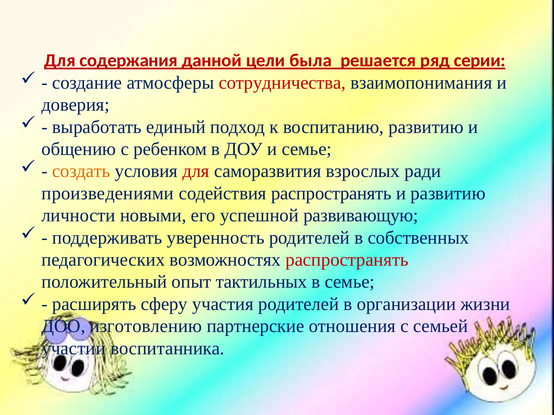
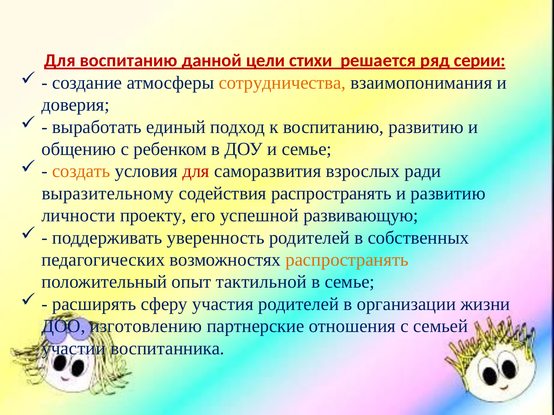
Для содержания: содержания -> воспитанию
была: была -> стихи
сотрудничества colour: red -> orange
произведениями: произведениями -> выразительному
новыми: новыми -> проекту
распространять at (347, 260) colour: red -> orange
тактильных: тактильных -> тактильной
